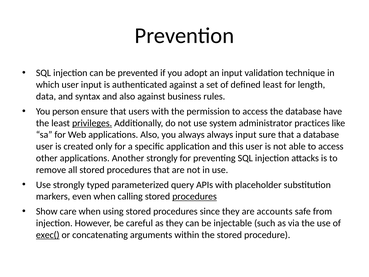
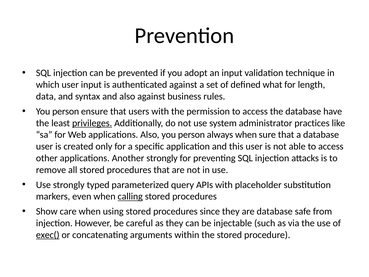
defined least: least -> what
Also you always: always -> person
always input: input -> when
calling underline: none -> present
procedures at (195, 196) underline: present -> none
are accounts: accounts -> database
